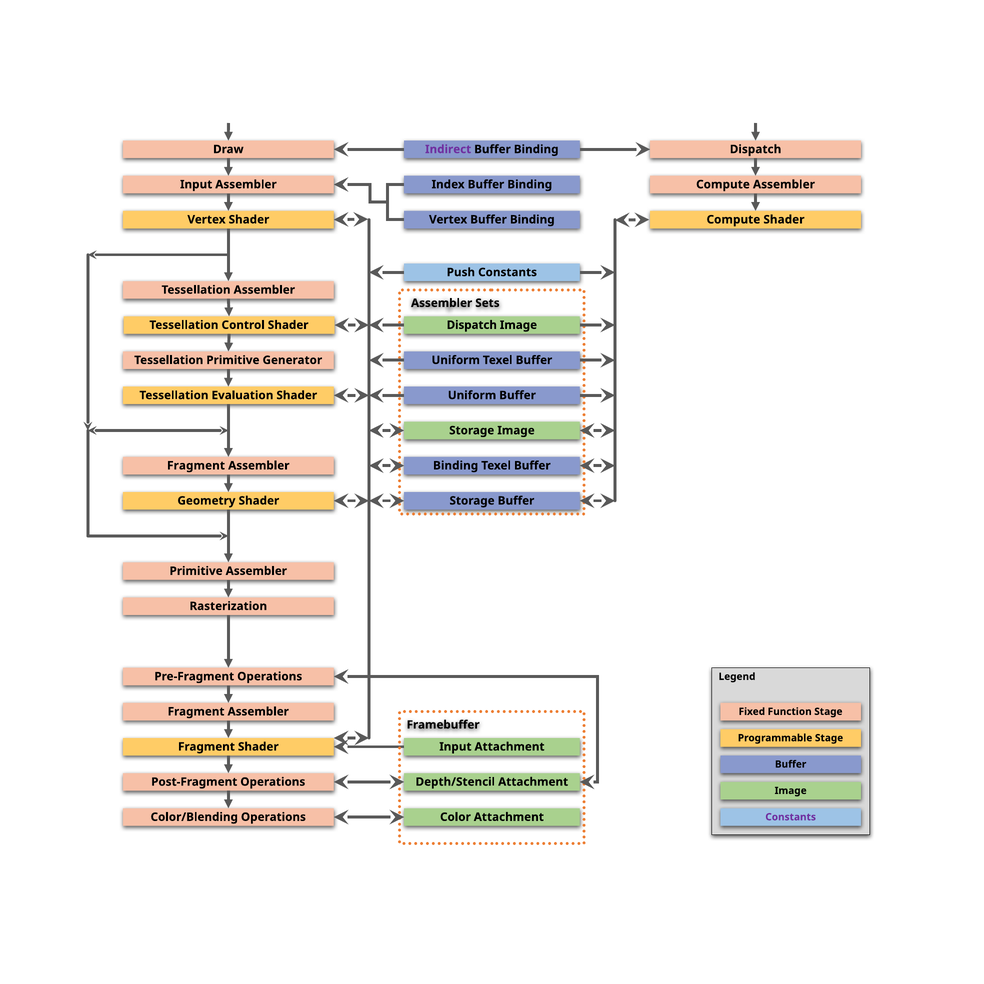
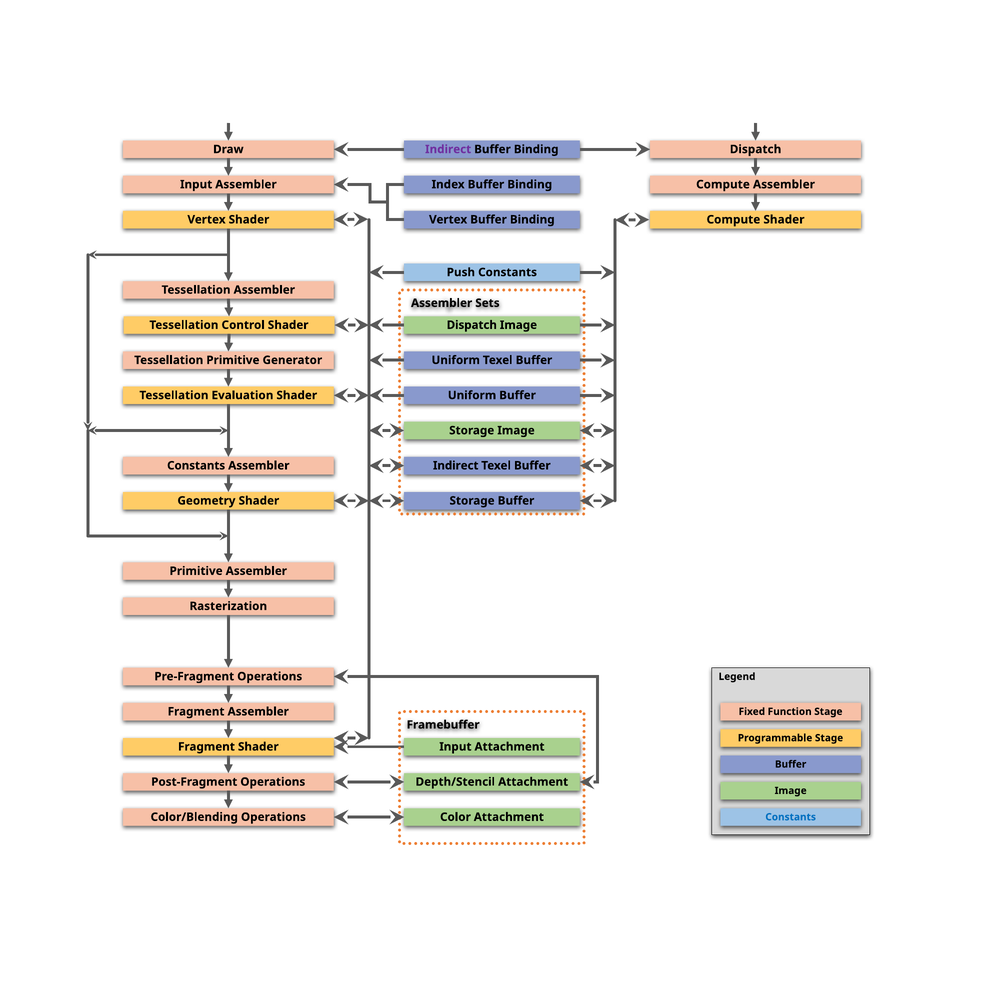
Fragment at (196, 466): Fragment -> Constants
Binding at (456, 466): Binding -> Indirect
Constants at (791, 817) colour: purple -> blue
